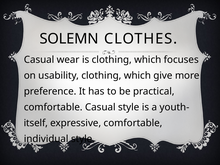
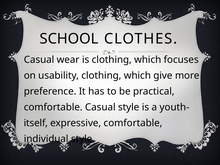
SOLEMN: SOLEMN -> SCHOOL
